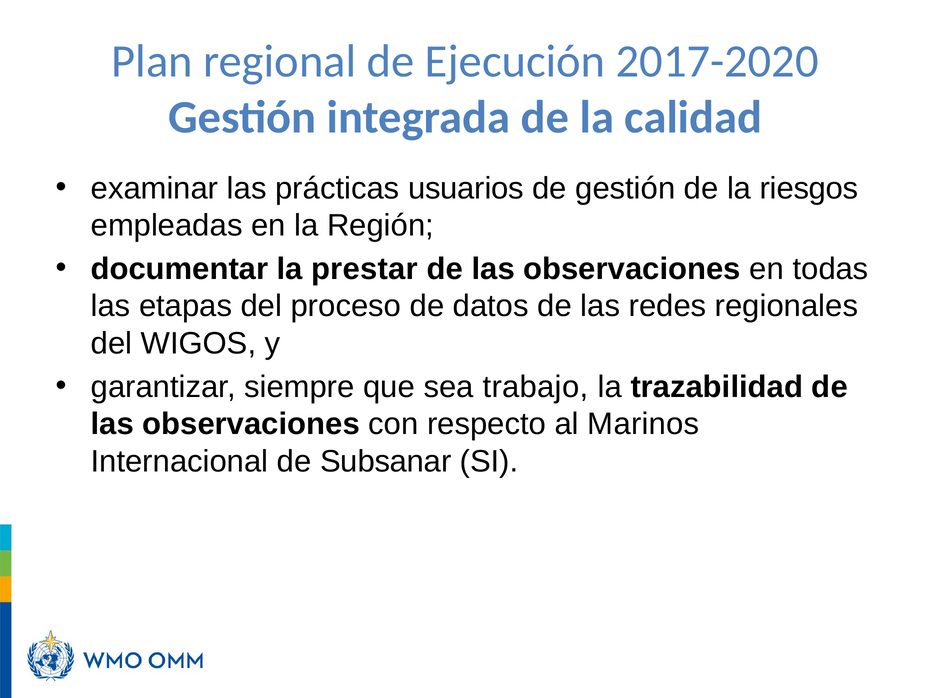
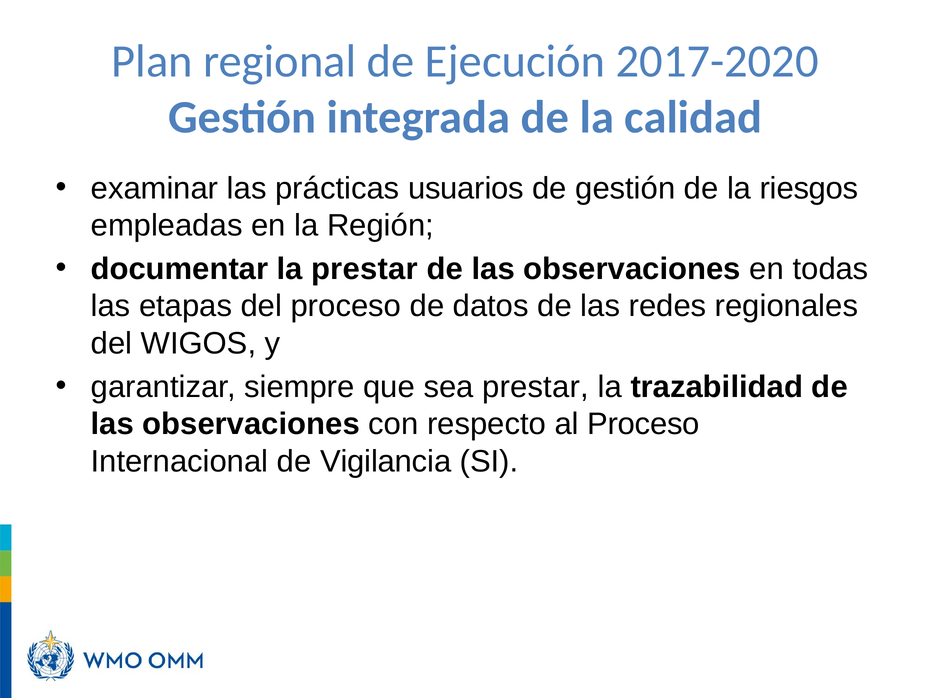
sea trabajo: trabajo -> prestar
al Marinos: Marinos -> Proceso
Subsanar: Subsanar -> Vigilancia
